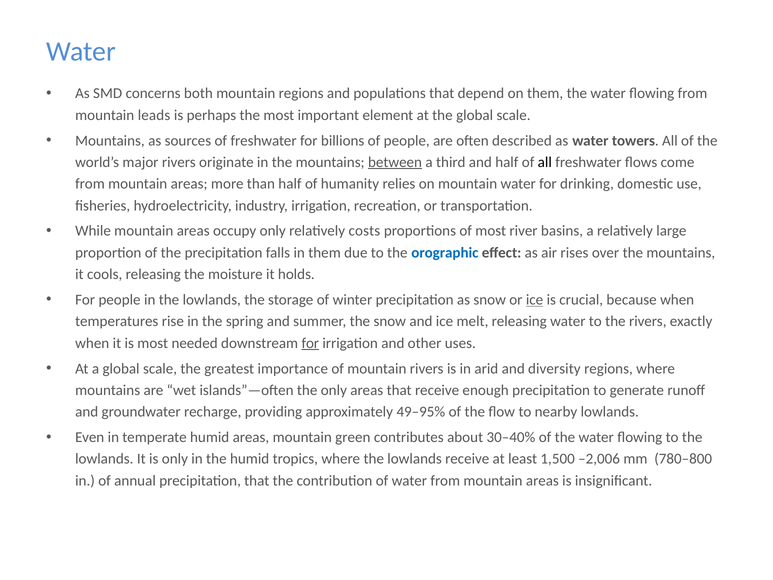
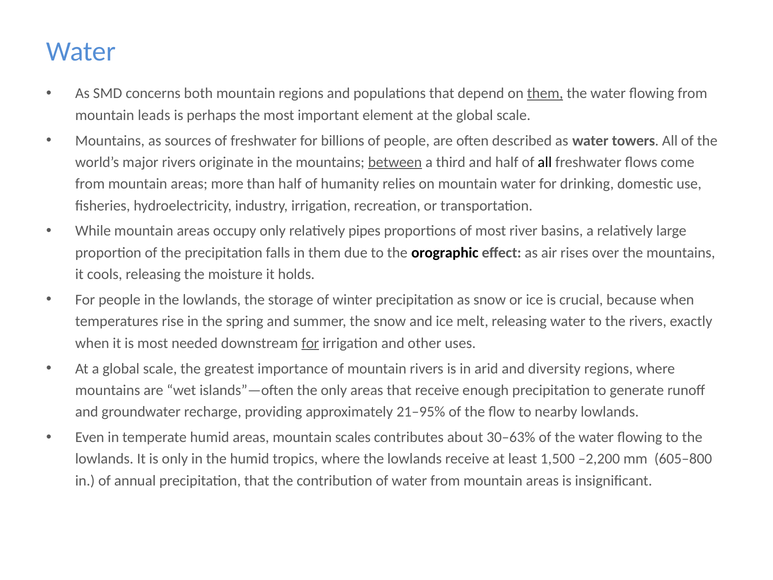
them at (545, 93) underline: none -> present
costs: costs -> pipes
orographic colour: blue -> black
ice at (535, 300) underline: present -> none
49–95%: 49–95% -> 21–95%
green: green -> scales
30–40%: 30–40% -> 30–63%
–2,006: –2,006 -> –2,200
780–800: 780–800 -> 605–800
